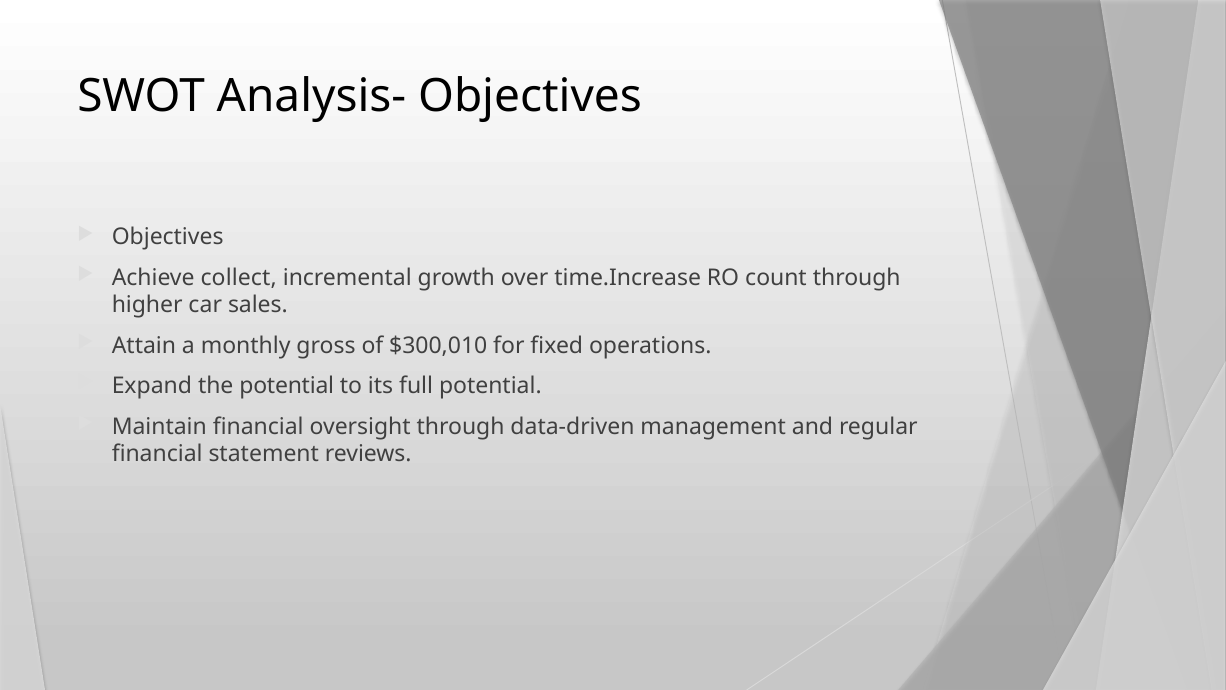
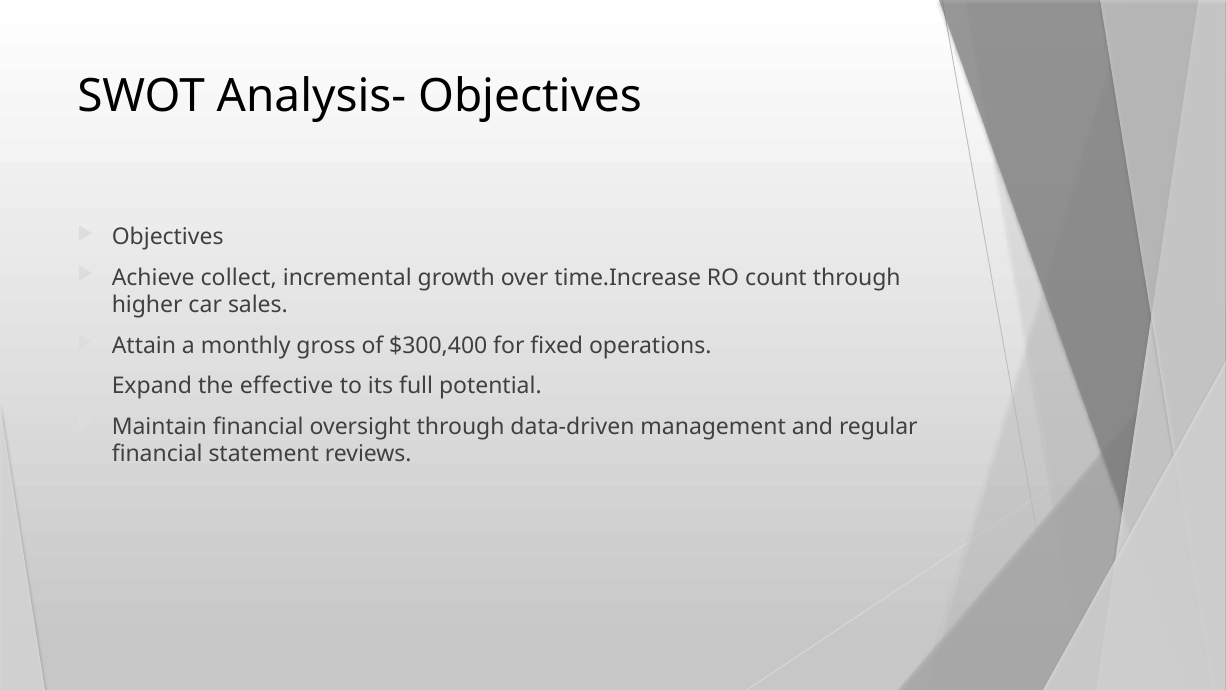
$300,010: $300,010 -> $300,400
the potential: potential -> effective
